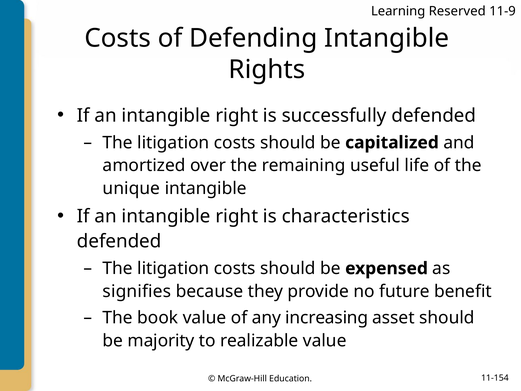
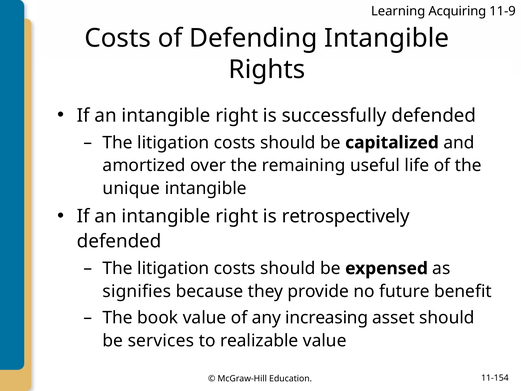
Reserved: Reserved -> Acquiring
characteristics: characteristics -> retrospectively
majority: majority -> services
